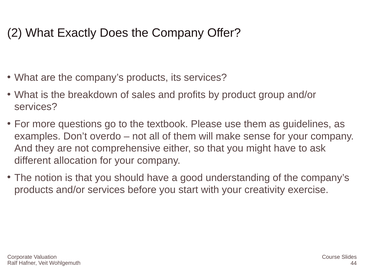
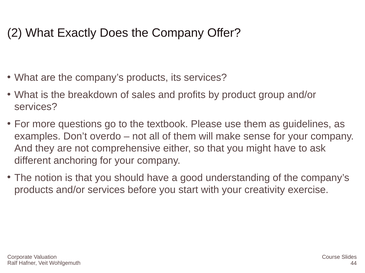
allocation: allocation -> anchoring
